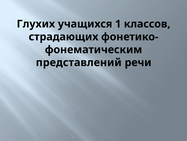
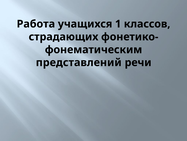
Глухих: Глухих -> Работа
